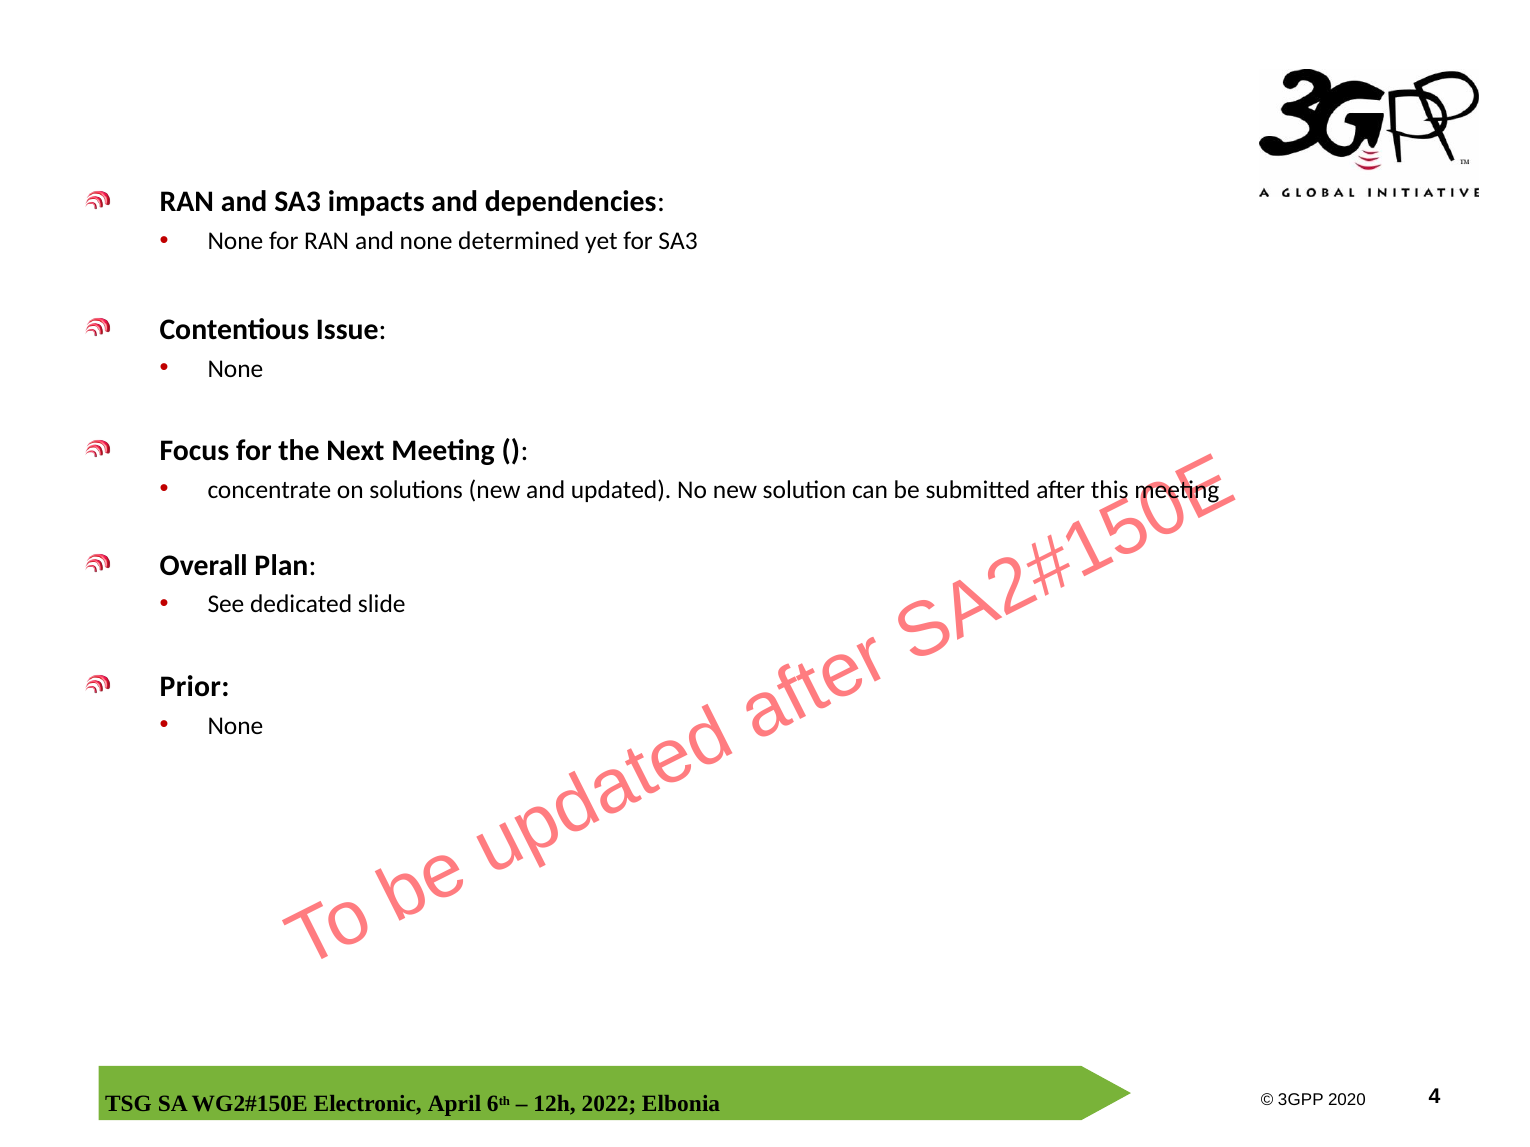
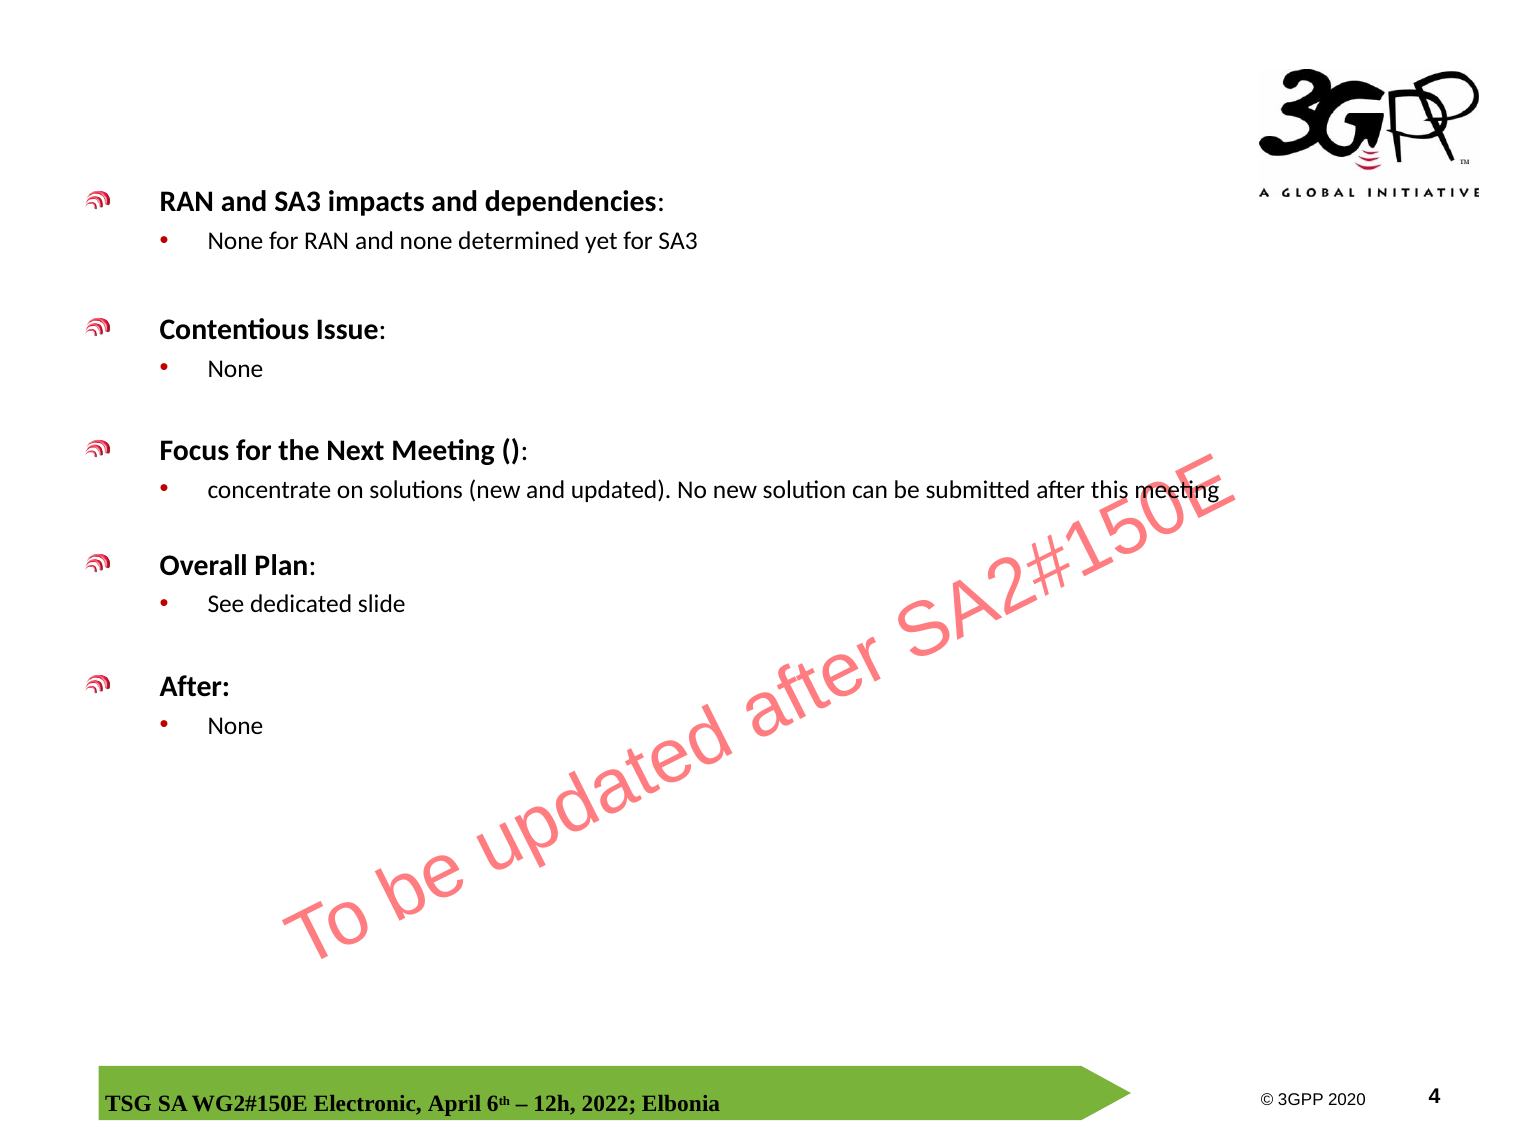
Prior at (195, 687): Prior -> After
